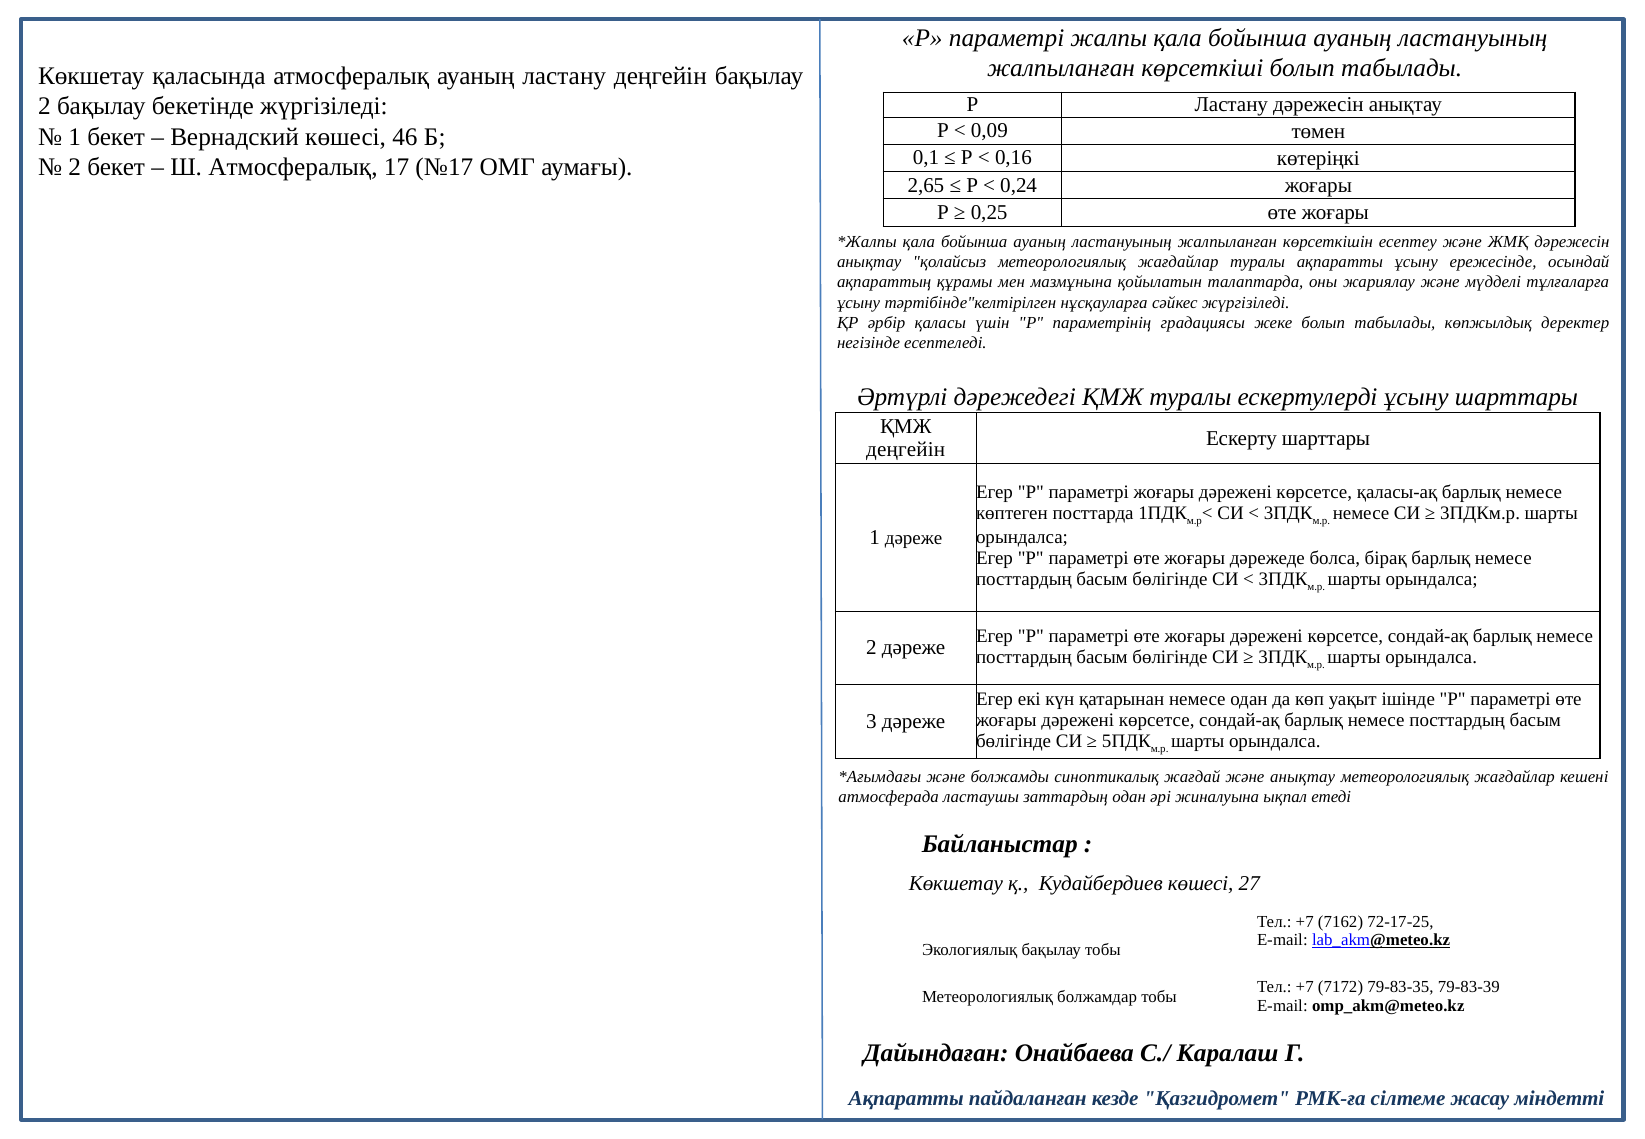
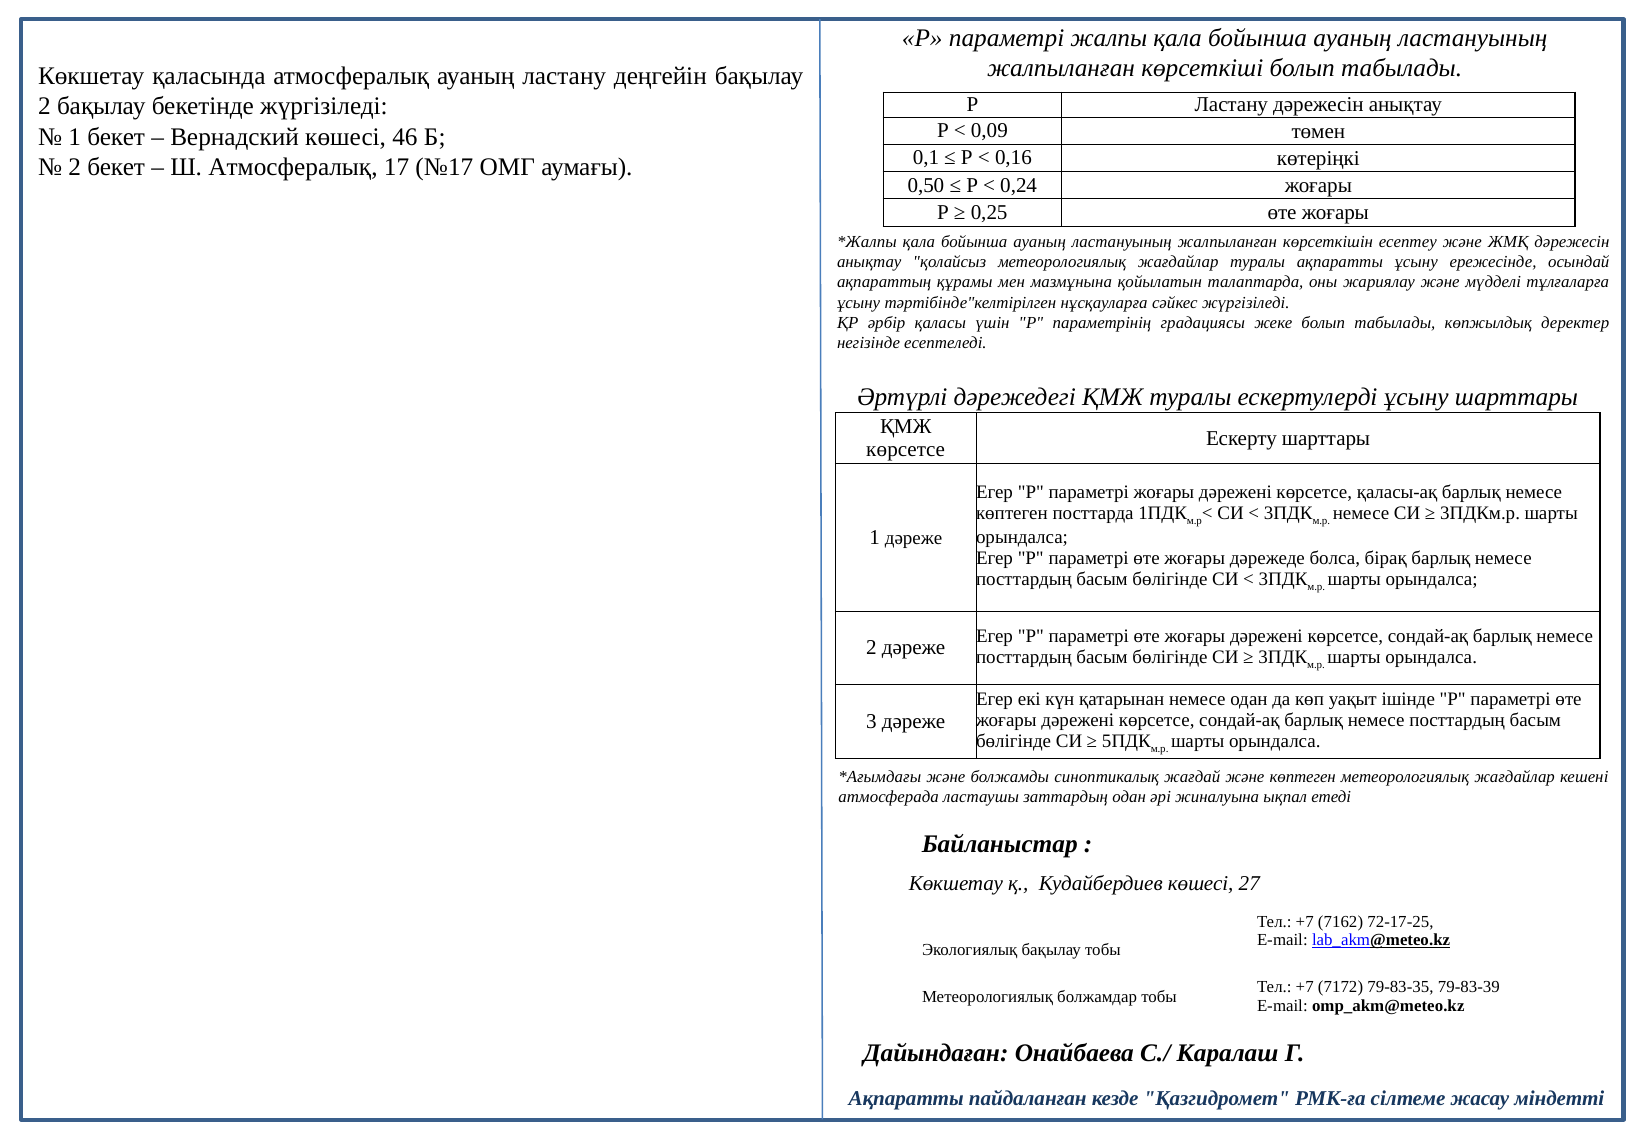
2,65: 2,65 -> 0,50
деңгейін at (906, 450): деңгейін -> көрсетсе
және анықтау: анықтау -> көптеген
